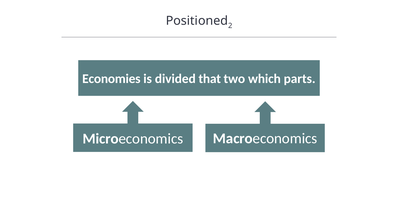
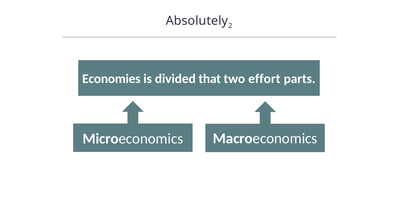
Positioned: Positioned -> Absolutely
which: which -> effort
